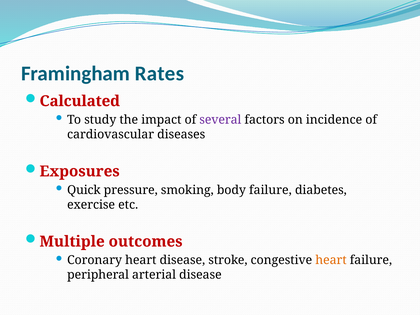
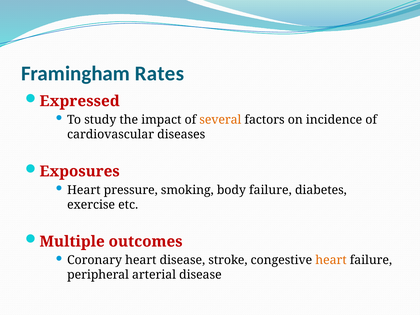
Calculated: Calculated -> Expressed
several colour: purple -> orange
Quick at (84, 190): Quick -> Heart
